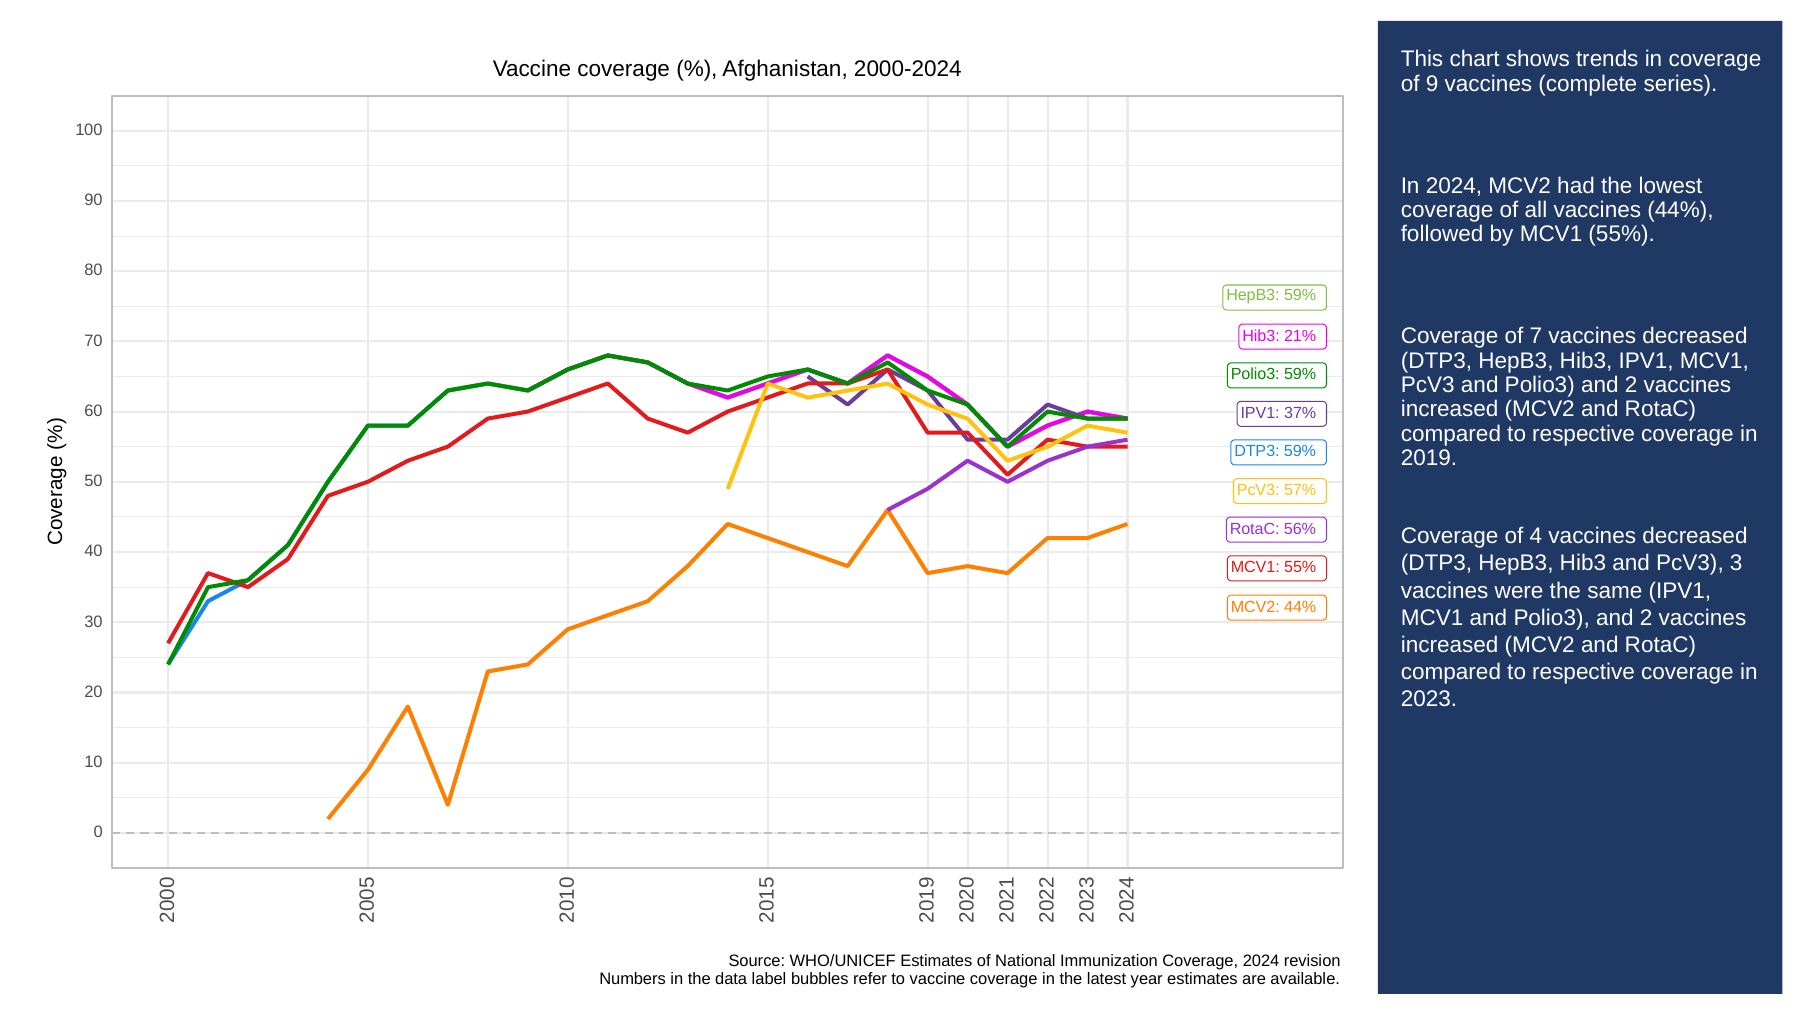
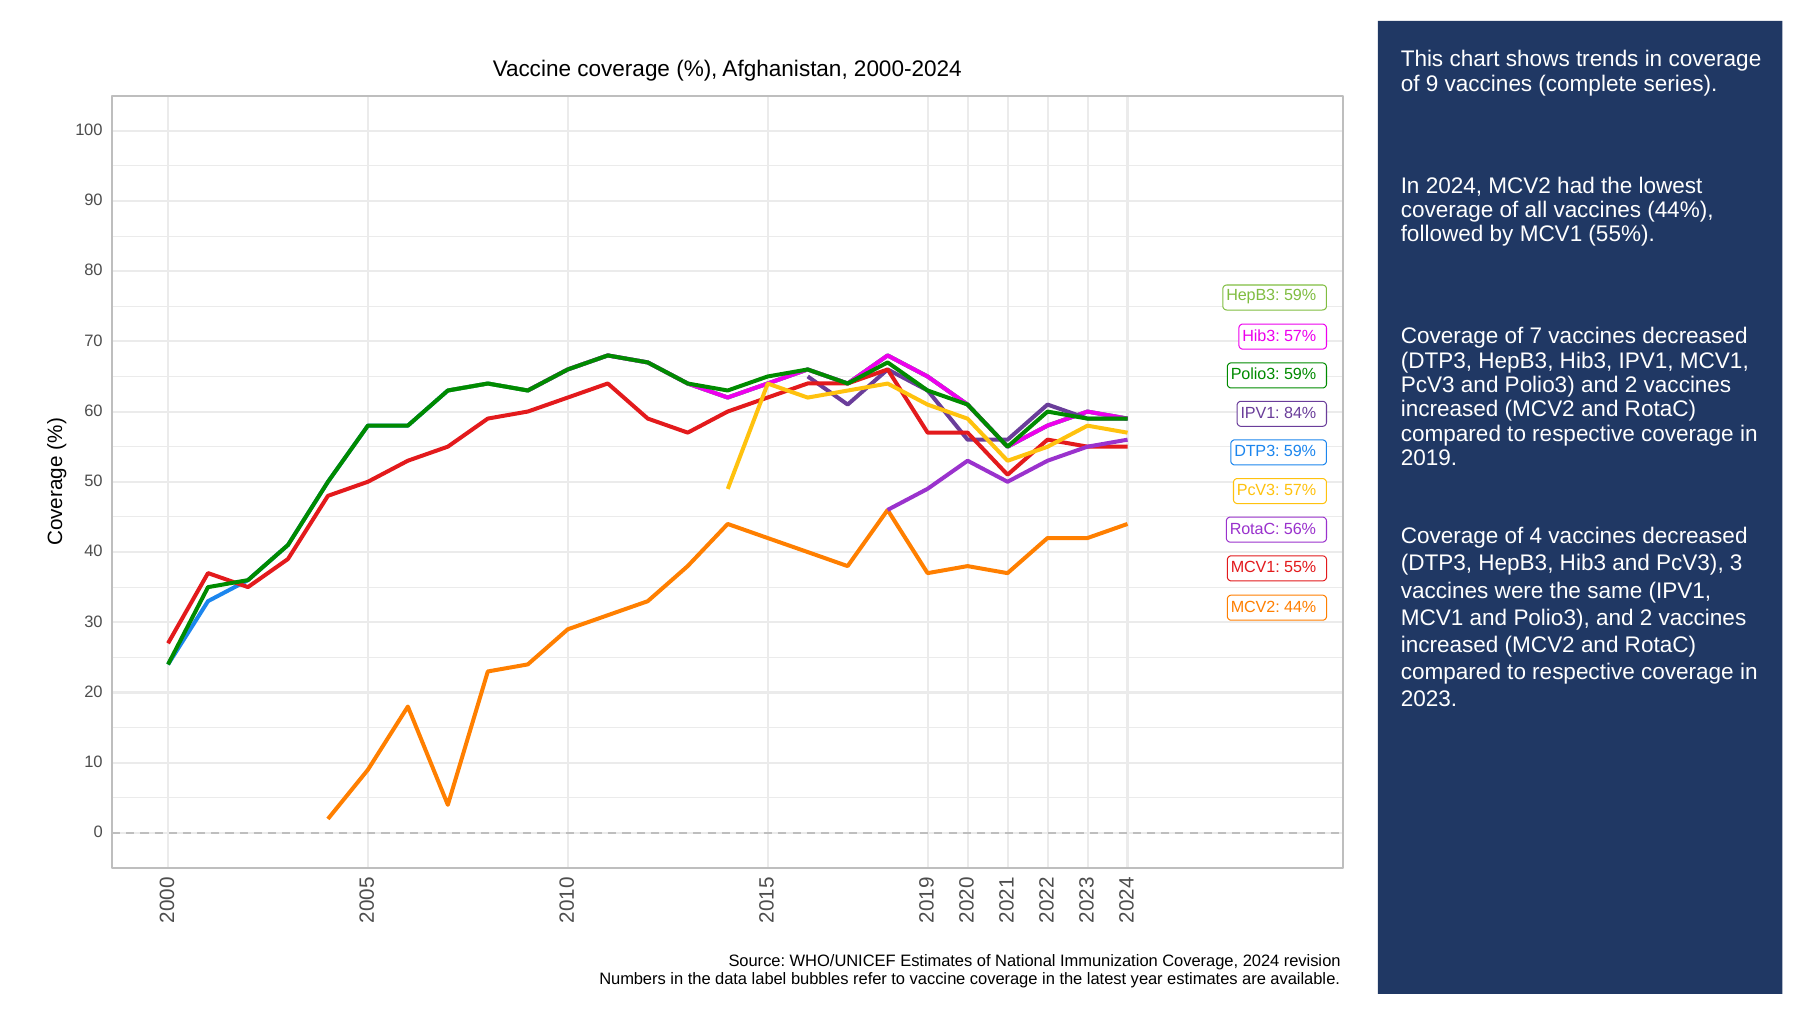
Hib3 21%: 21% -> 57%
37%: 37% -> 84%
